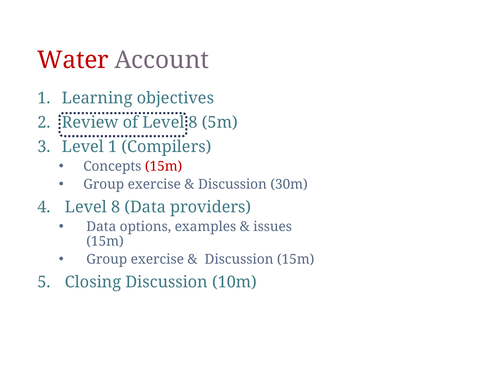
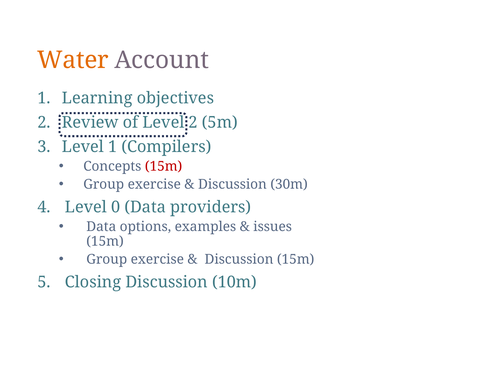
Water colour: red -> orange
of Level 8: 8 -> 2
4 Level 8: 8 -> 0
